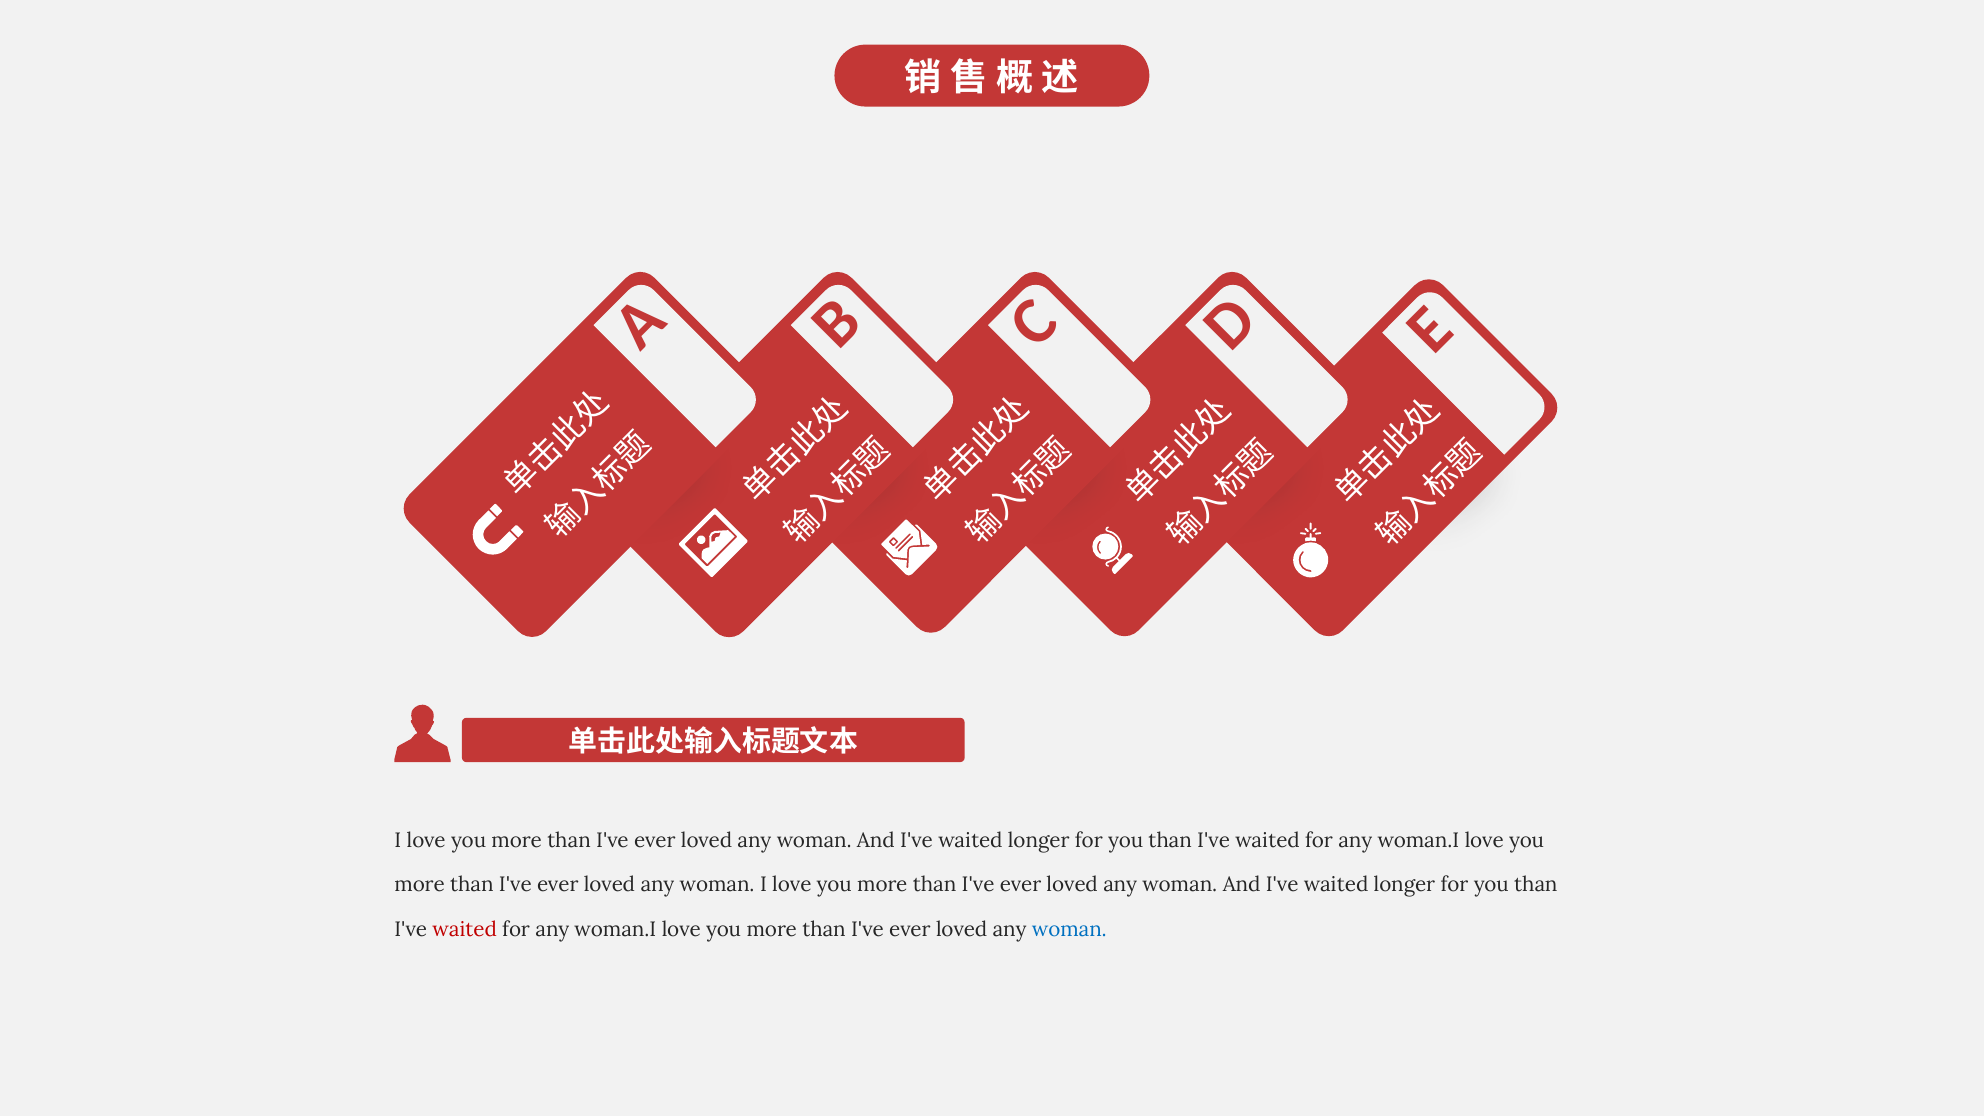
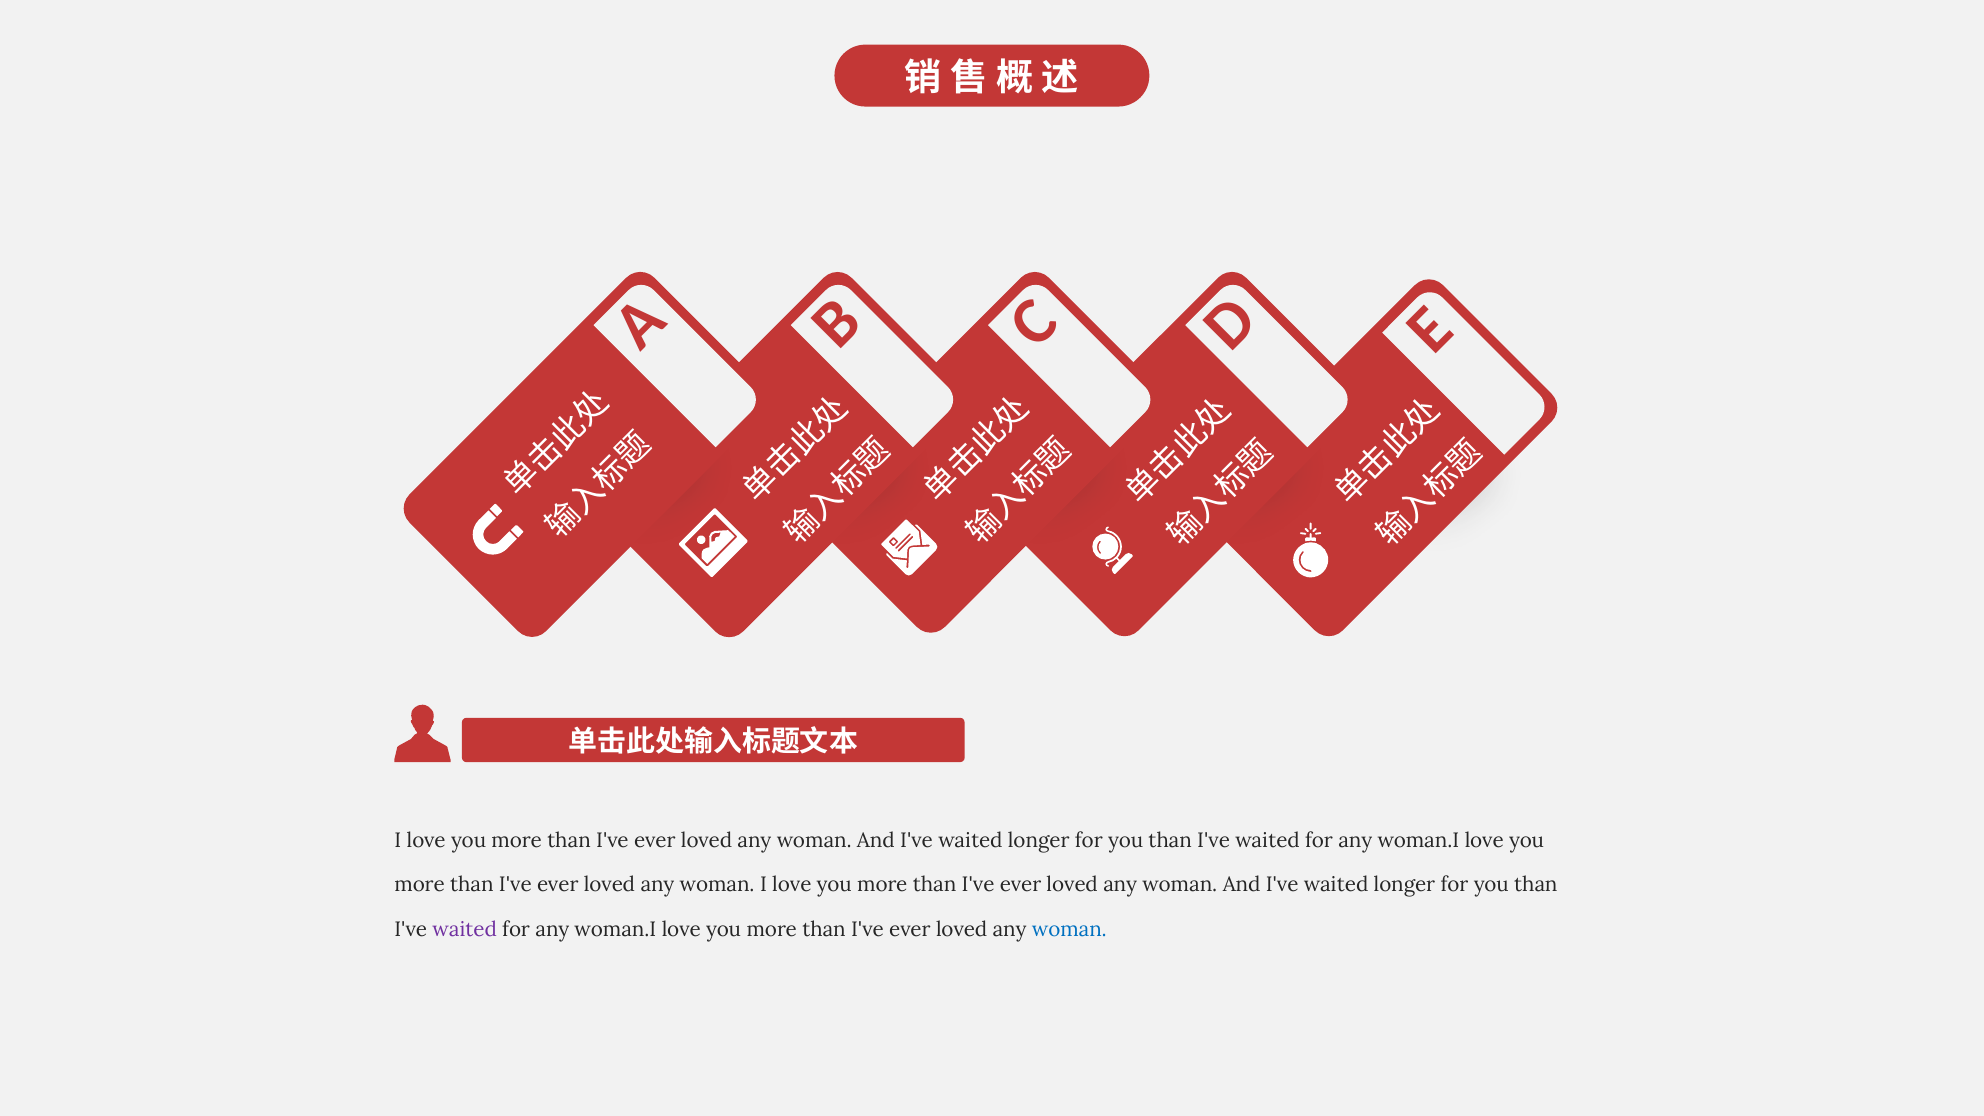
waited at (465, 930) colour: red -> purple
